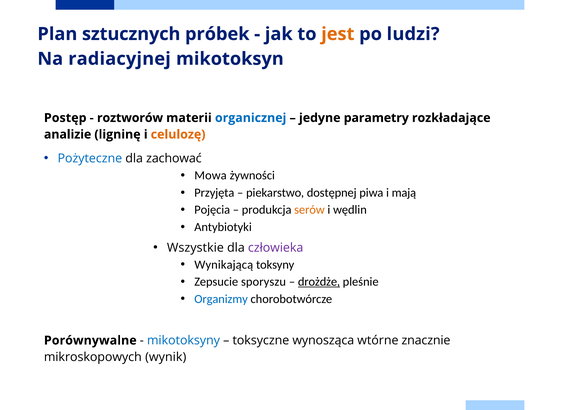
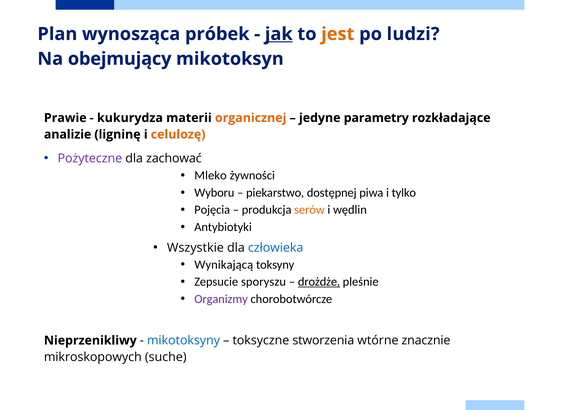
sztucznych: sztucznych -> wynosząca
jak underline: none -> present
radiacyjnej: radiacyjnej -> obejmujący
Postęp: Postęp -> Prawie
roztworów: roztworów -> kukurydza
organicznej colour: blue -> orange
Pożyteczne colour: blue -> purple
Mowa: Mowa -> Mleko
Przyjęta: Przyjęta -> Wyboru
mają: mają -> tylko
człowieka colour: purple -> blue
Organizmy colour: blue -> purple
Porównywalne: Porównywalne -> Nieprzenikliwy
wynosząca: wynosząca -> stworzenia
wynik: wynik -> suche
